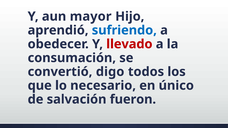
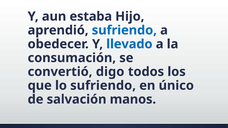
mayor: mayor -> estaba
llevado colour: red -> blue
lo necesario: necesario -> sufriendo
fueron: fueron -> manos
